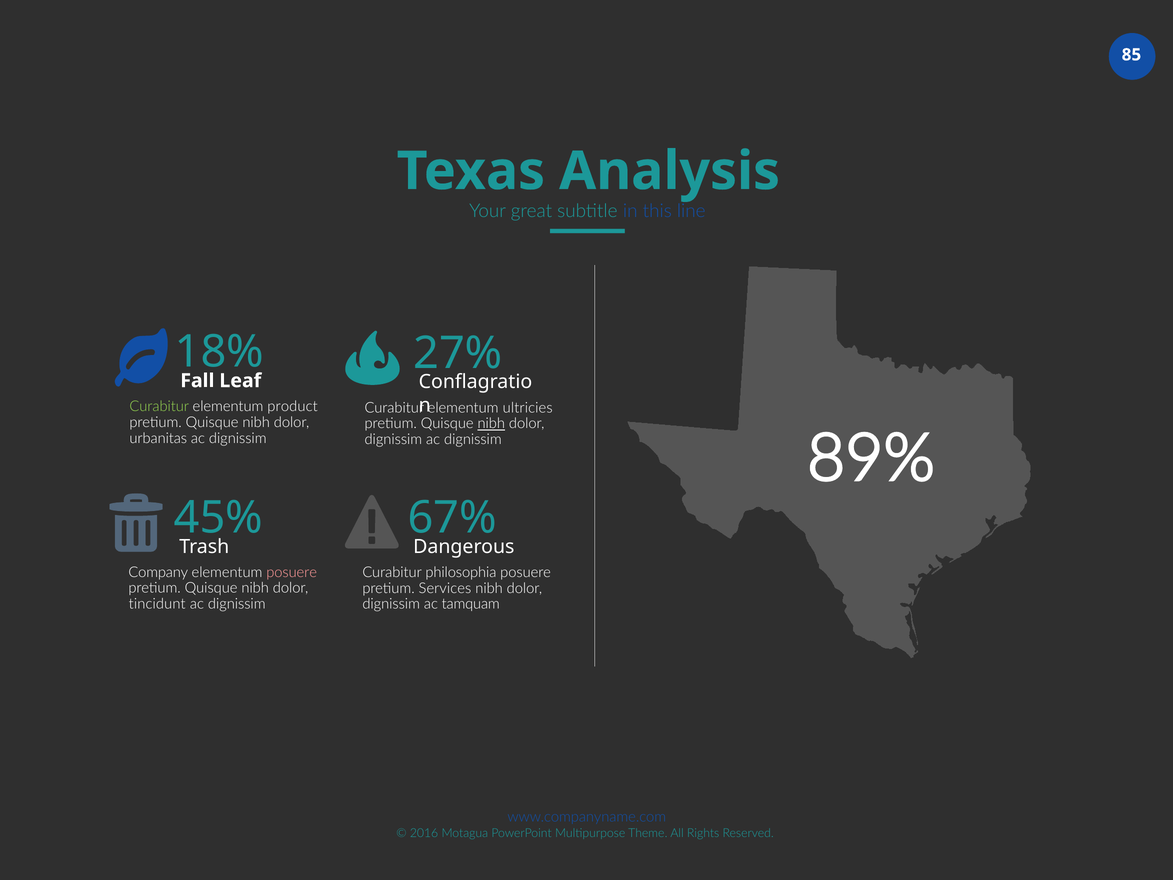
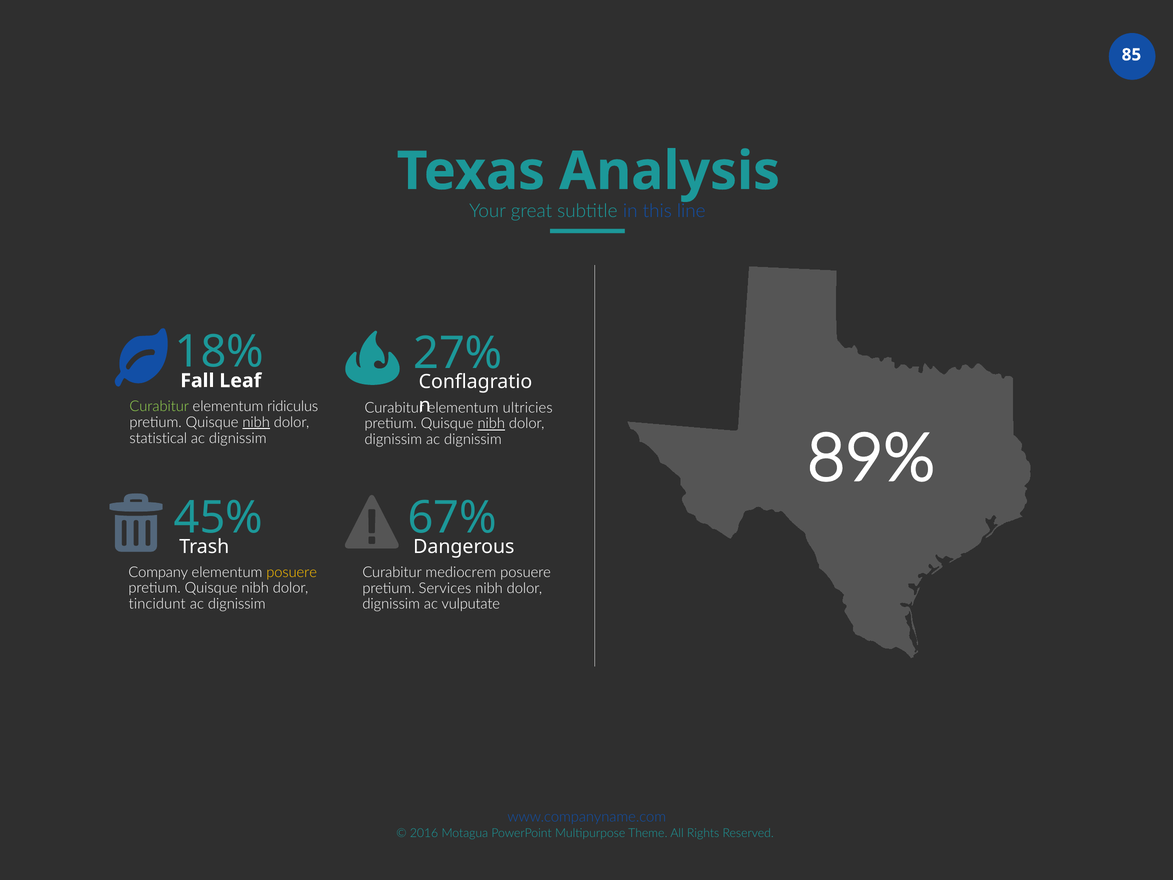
product: product -> ridiculus
nibh at (256, 422) underline: none -> present
urbanitas: urbanitas -> statistical
posuere at (292, 572) colour: pink -> yellow
philosophia: philosophia -> mediocrem
tamquam: tamquam -> vulputate
